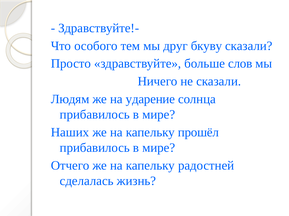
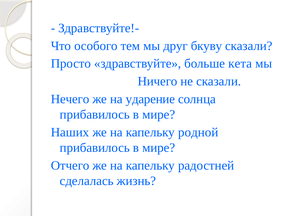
слов: слов -> кета
Людям: Людям -> Нечего
прошёл: прошёл -> родной
